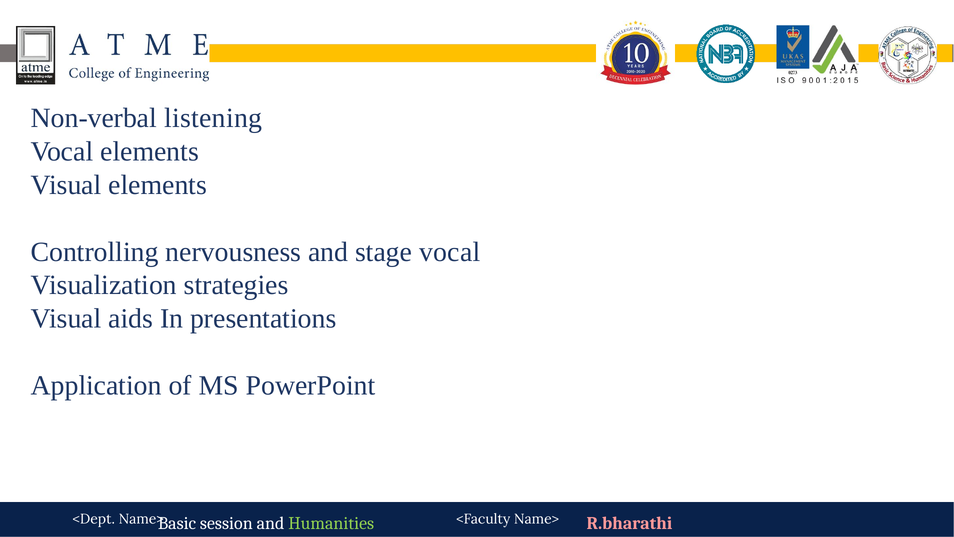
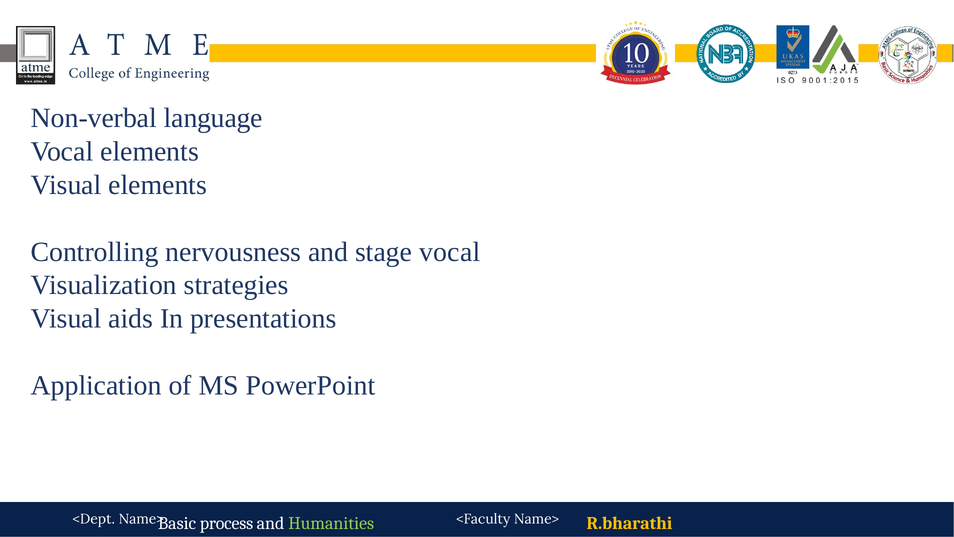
listening: listening -> language
session: session -> process
R.bharathi colour: pink -> yellow
